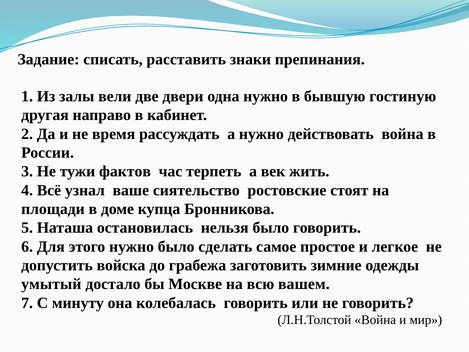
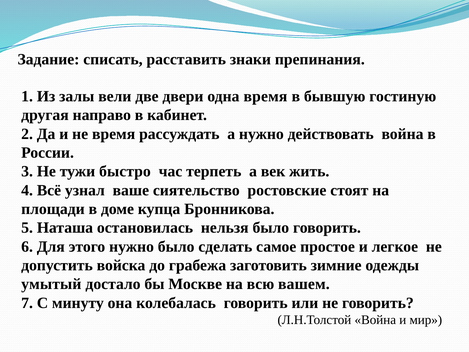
одна нужно: нужно -> время
фактов: фактов -> быстро
